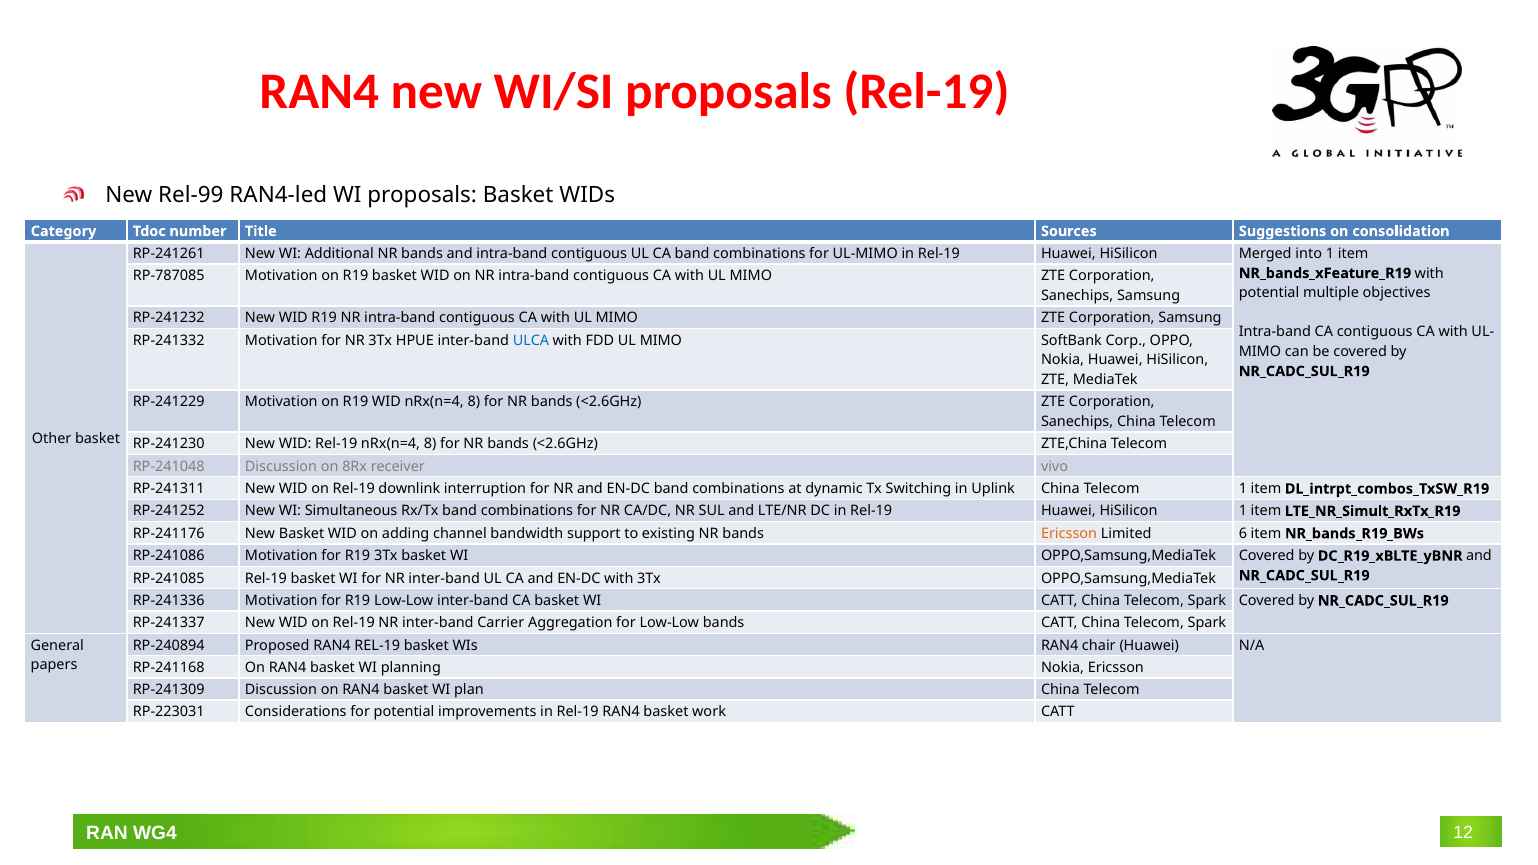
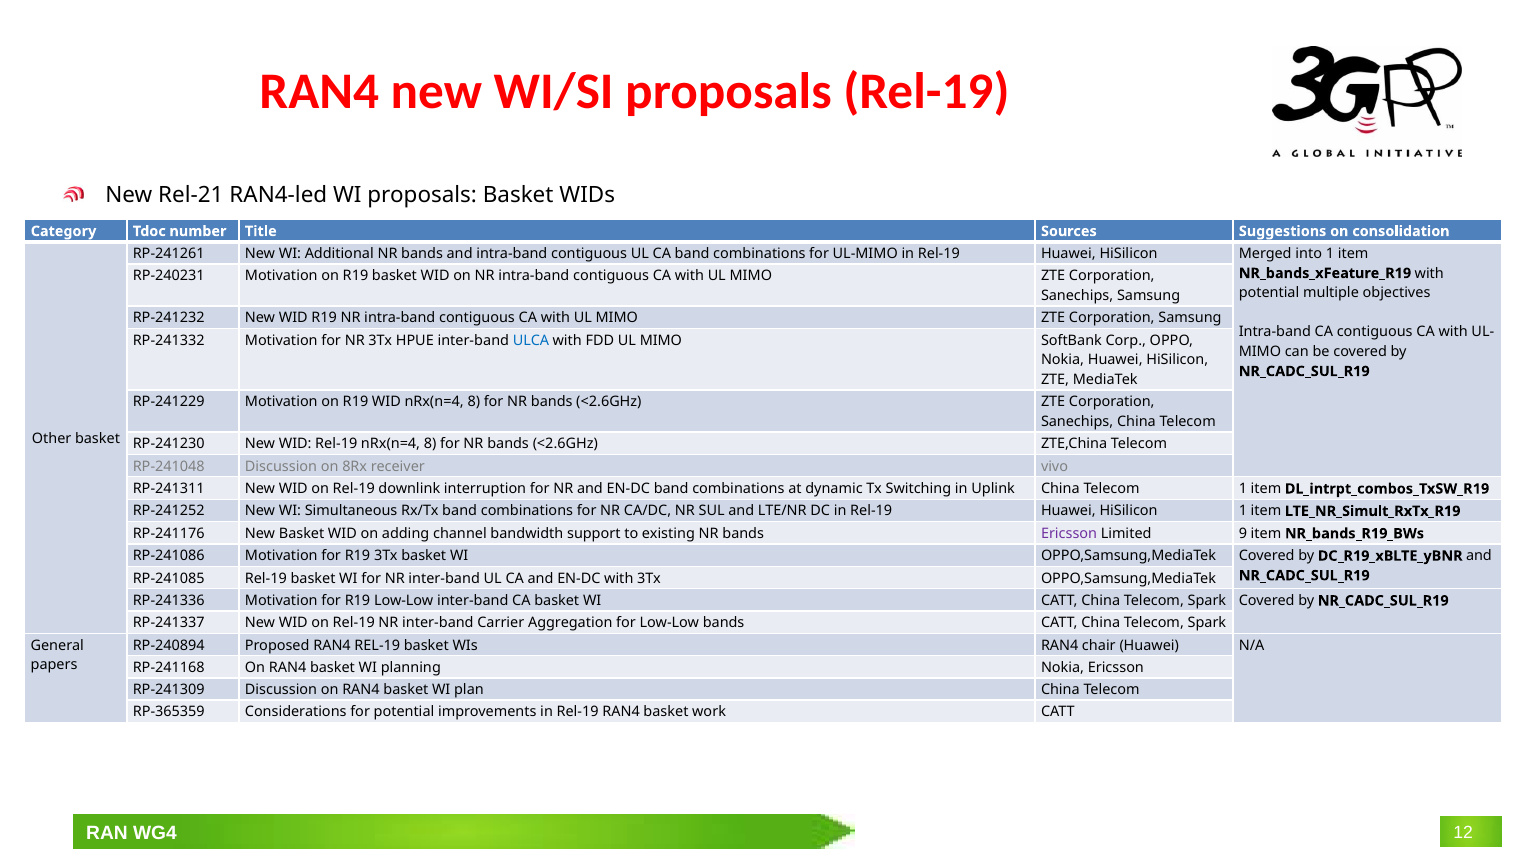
Rel-99: Rel-99 -> Rel-21
RP-787085: RP-787085 -> RP-240231
Ericsson at (1069, 534) colour: orange -> purple
6: 6 -> 9
RP-223031: RP-223031 -> RP-365359
